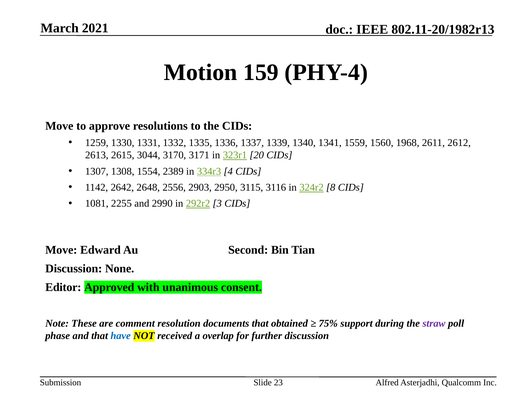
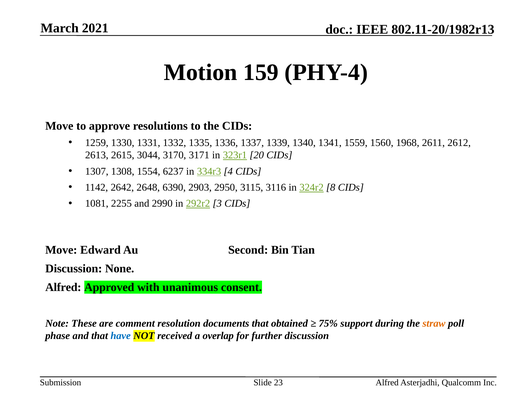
2389: 2389 -> 6237
2556: 2556 -> 6390
Editor at (63, 287): Editor -> Alfred
straw colour: purple -> orange
